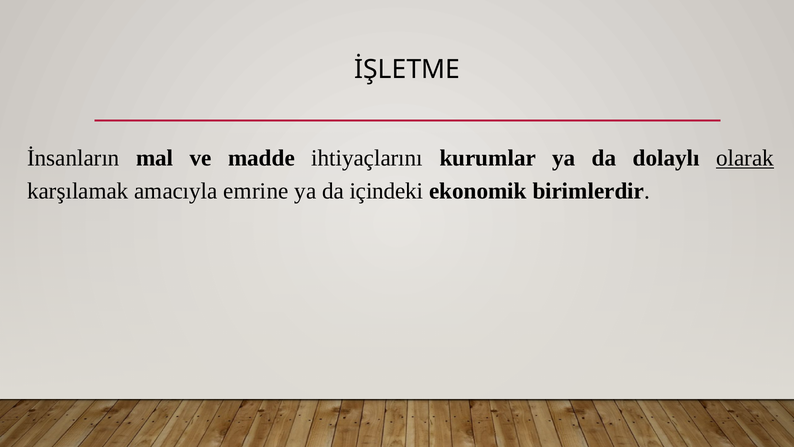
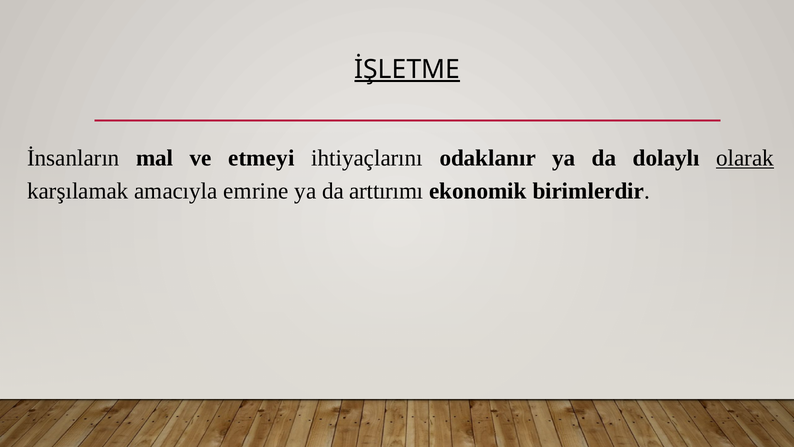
İŞLETME underline: none -> present
madde: madde -> etmeyi
kurumlar: kurumlar -> odaklanır
içindeki: içindeki -> arttırımı
